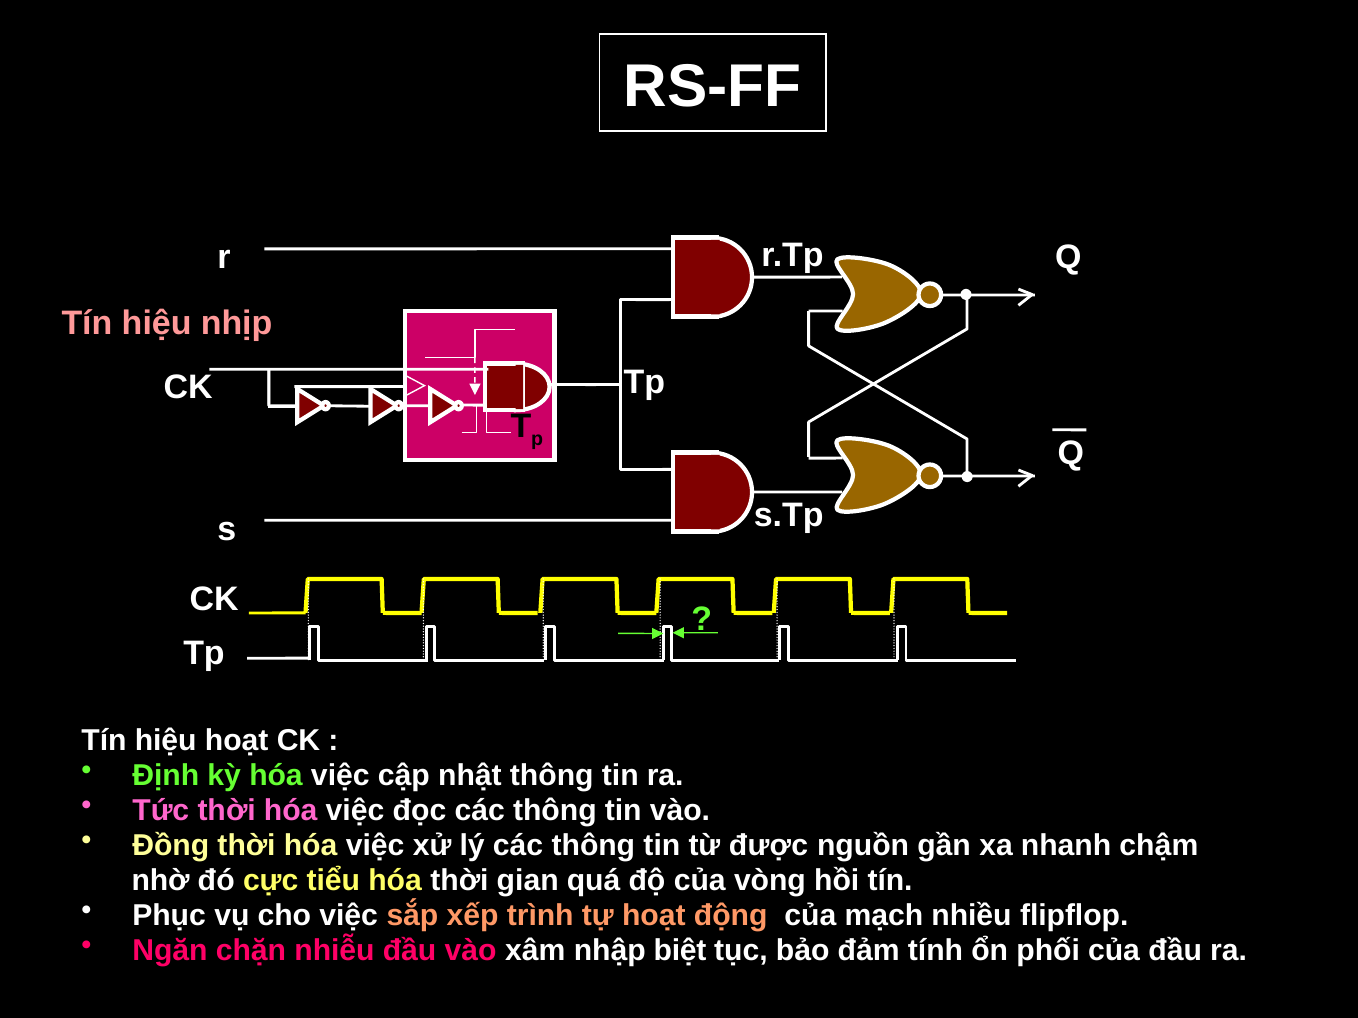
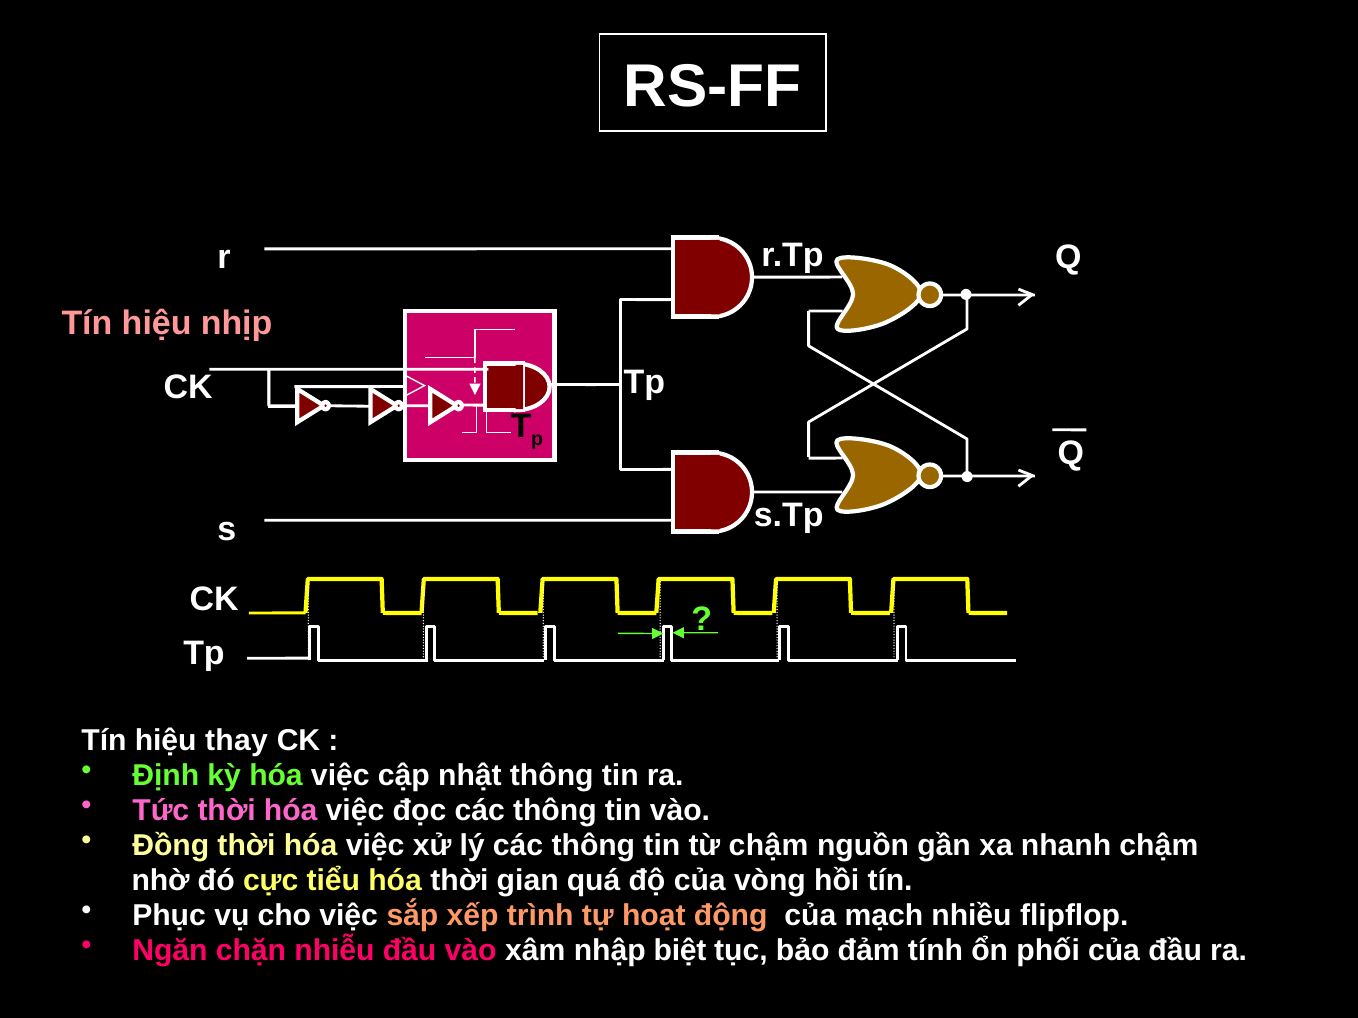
hiệu hoạt: hoạt -> thay
từ được: được -> chậm
